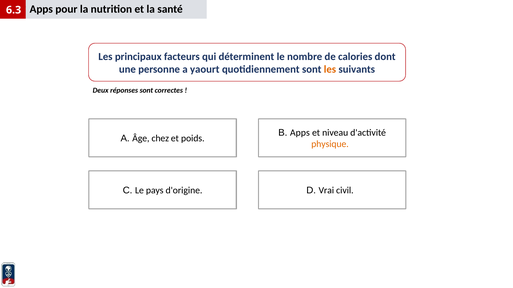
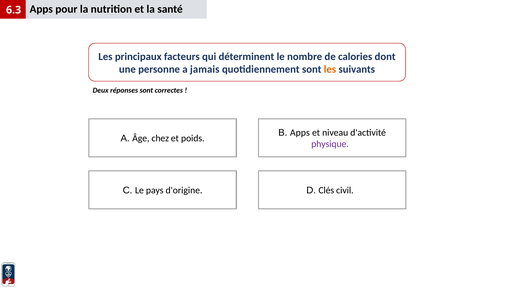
yaourt: yaourt -> jamais
physique colour: orange -> purple
Vrai: Vrai -> Clés
